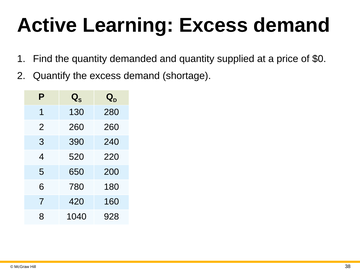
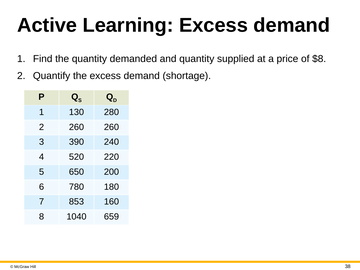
$0: $0 -> $8
420: 420 -> 853
928: 928 -> 659
